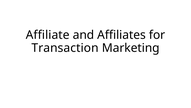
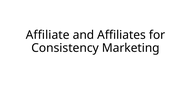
Transaction: Transaction -> Consistency
